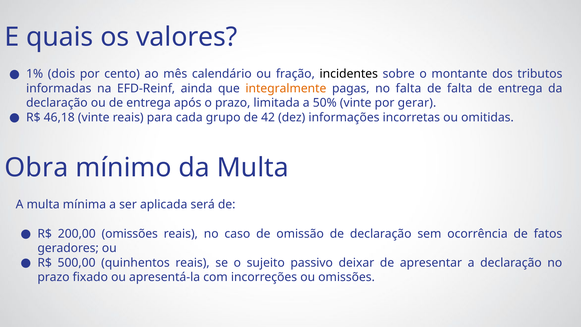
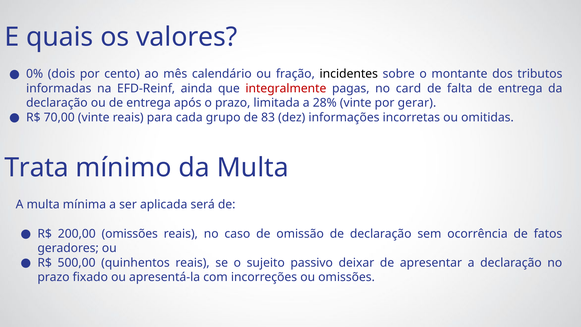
1%: 1% -> 0%
integralmente colour: orange -> red
no falta: falta -> card
50%: 50% -> 28%
46,18: 46,18 -> 70,00
42: 42 -> 83
Obra: Obra -> Trata
